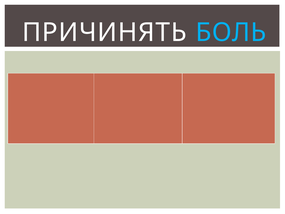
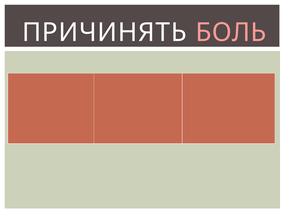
БОЛЬ colour: light blue -> pink
